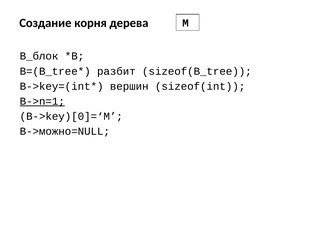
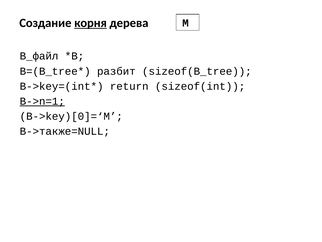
корня underline: none -> present
B_блок: B_блок -> B_файл
вершин: вершин -> return
B->можно=NULL: B->можно=NULL -> B->также=NULL
